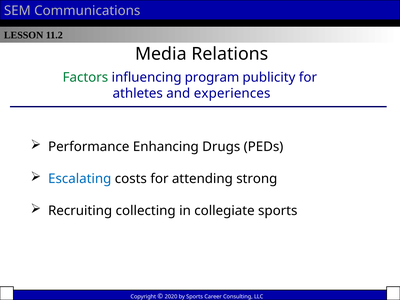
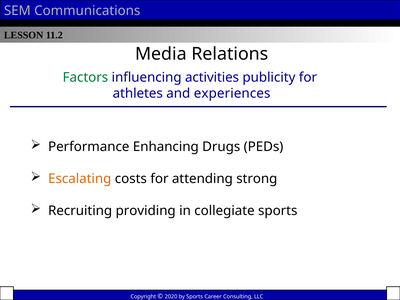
program: program -> activities
Escalating colour: blue -> orange
collecting: collecting -> providing
